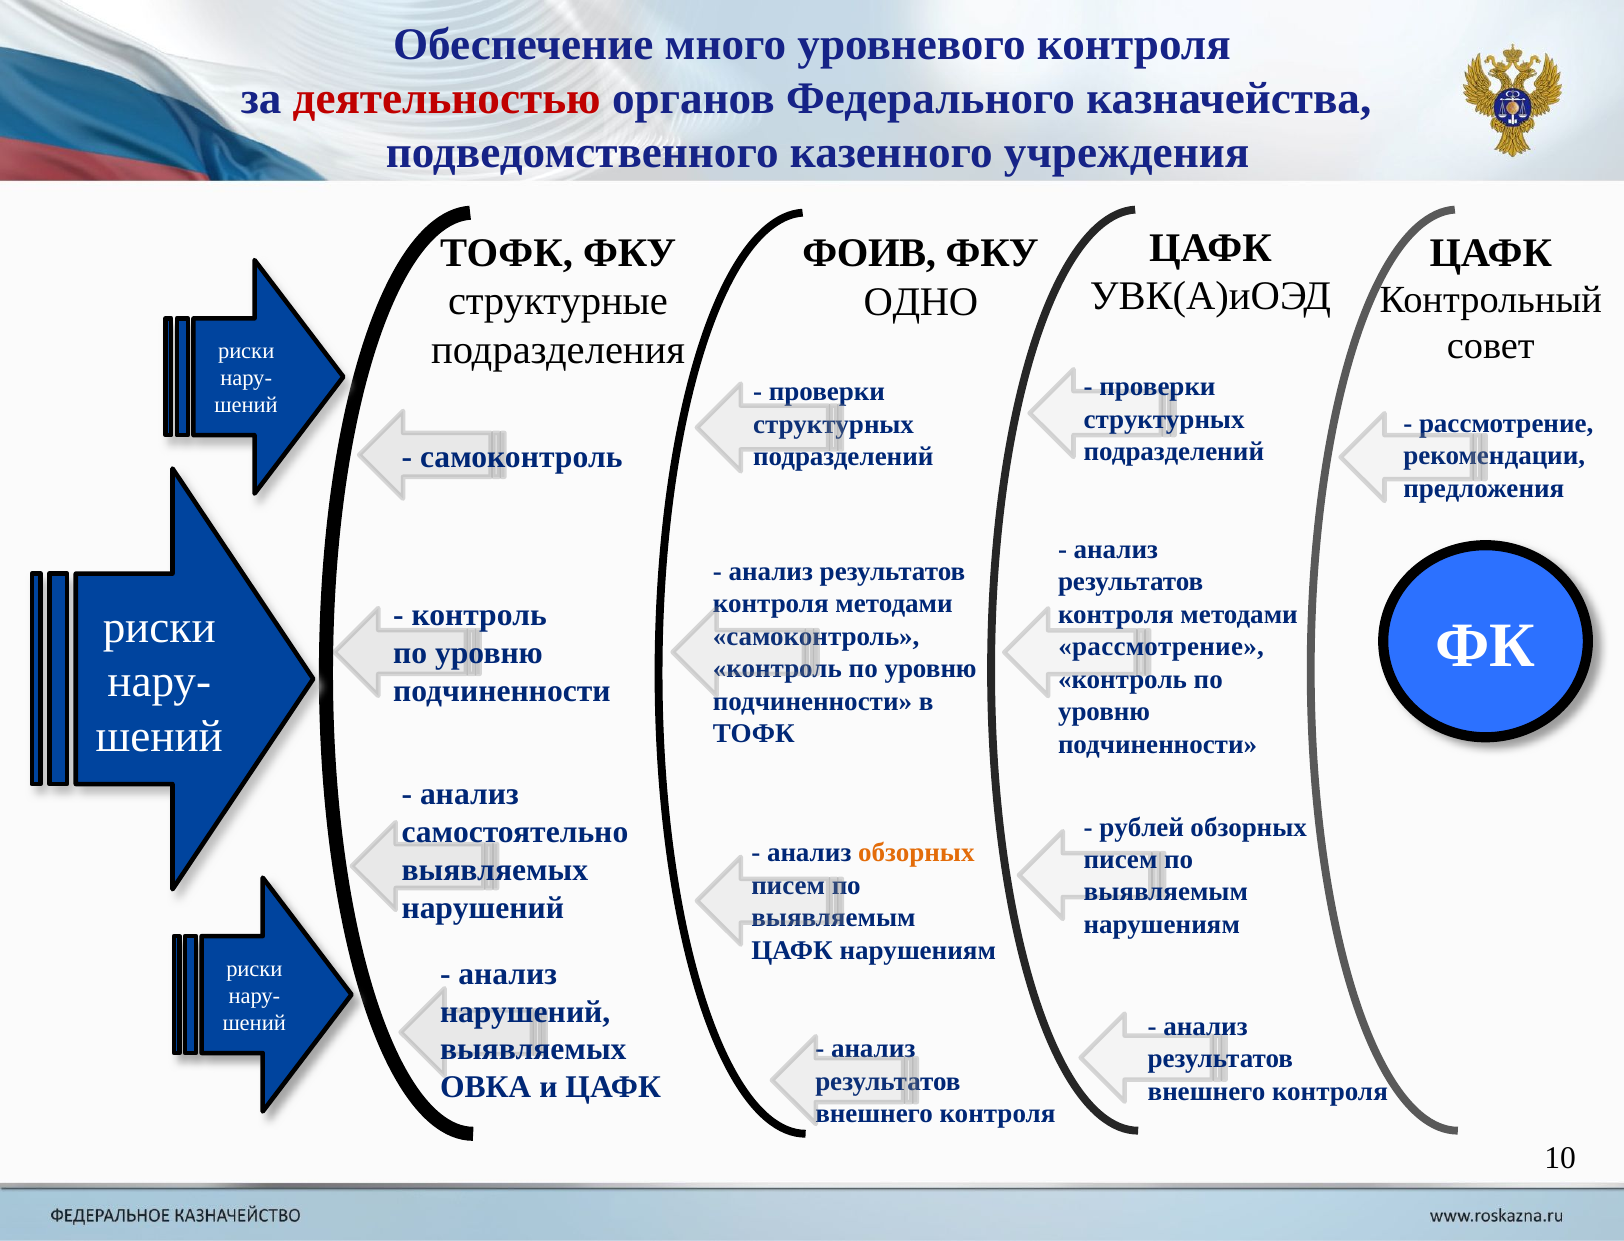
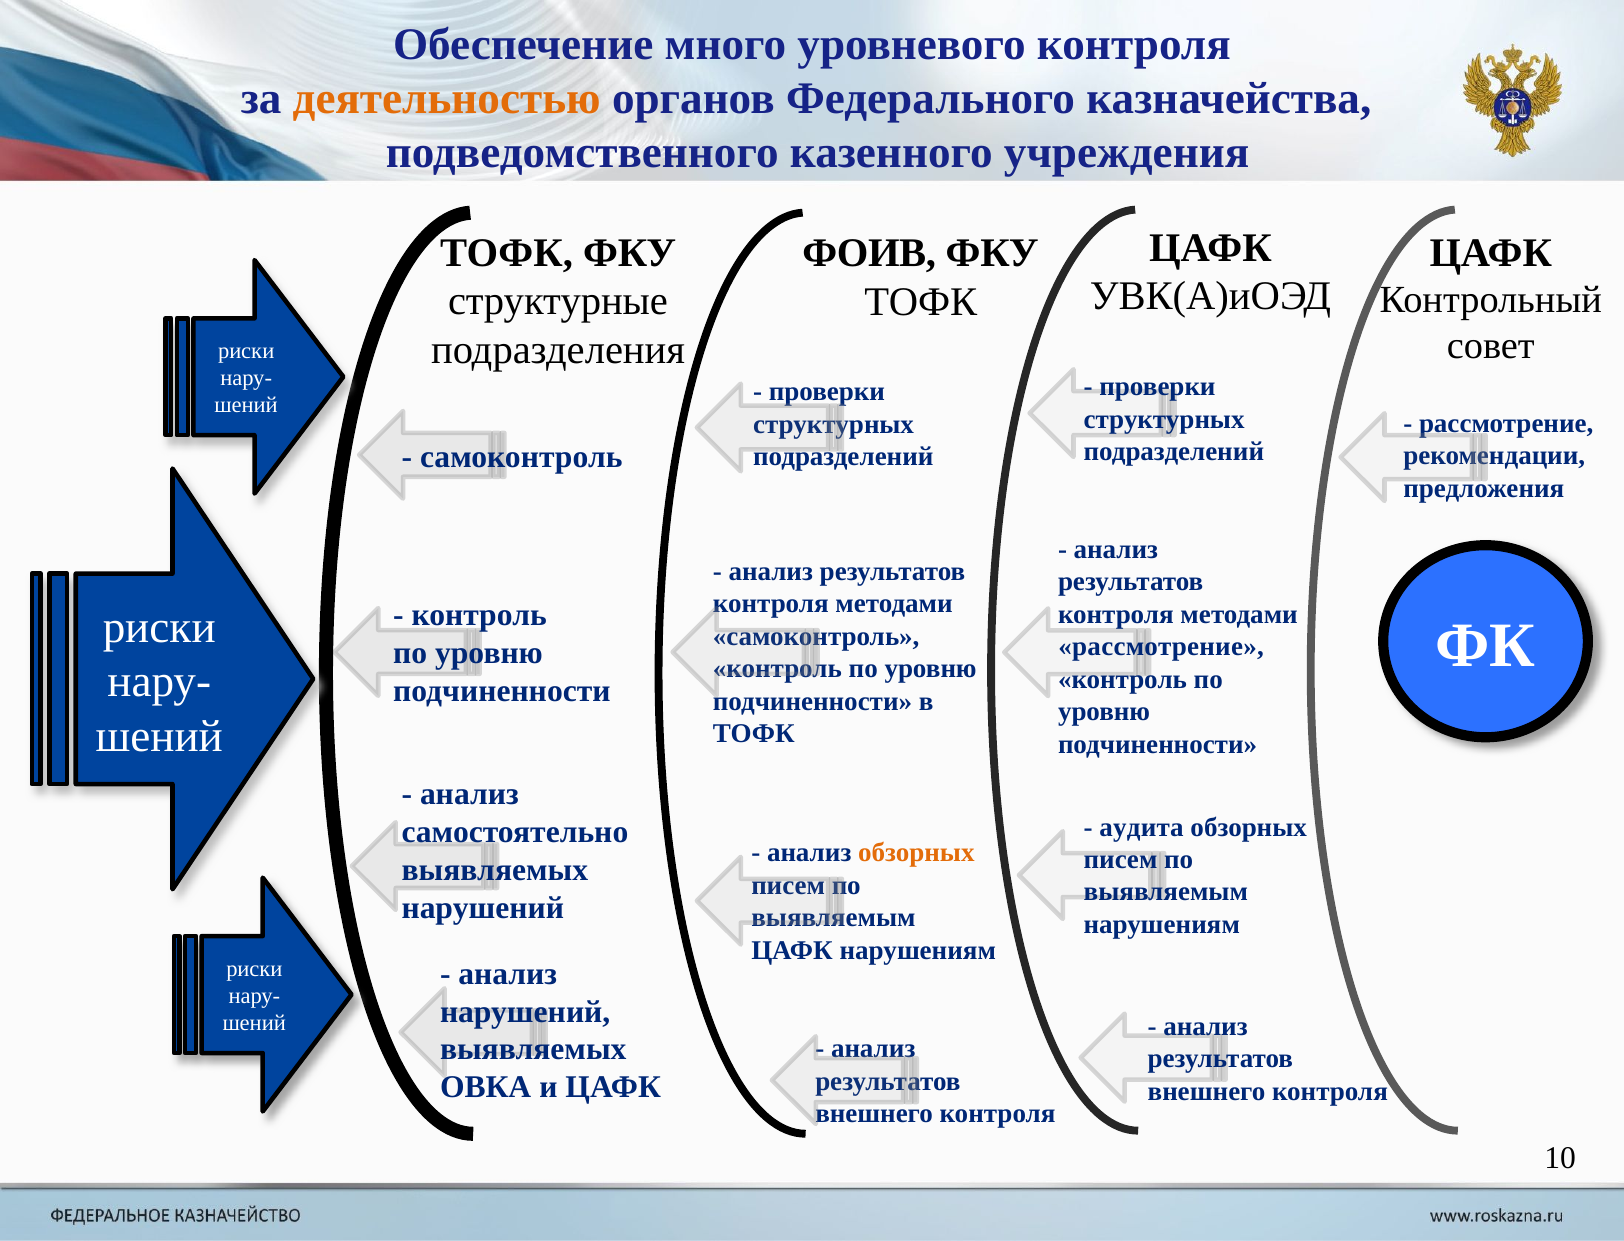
деятельностью colour: red -> orange
ОДНО at (921, 302): ОДНО -> ТОФК
рублей: рублей -> аудита
